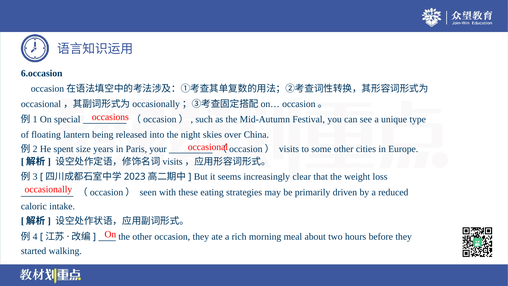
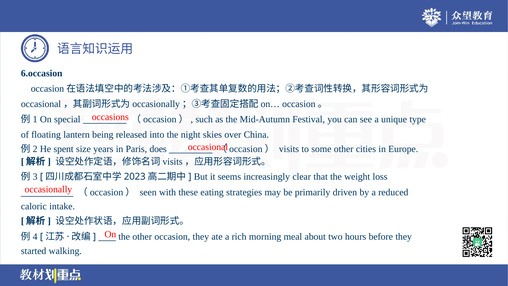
your: your -> does
